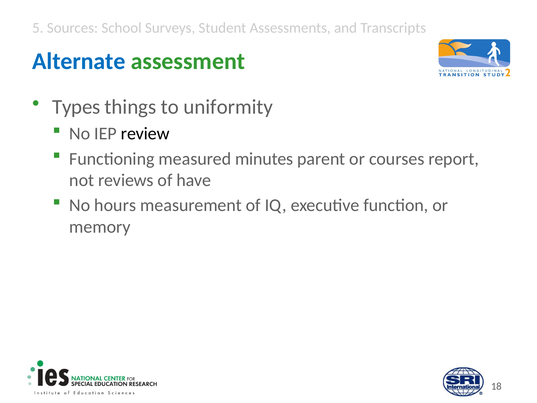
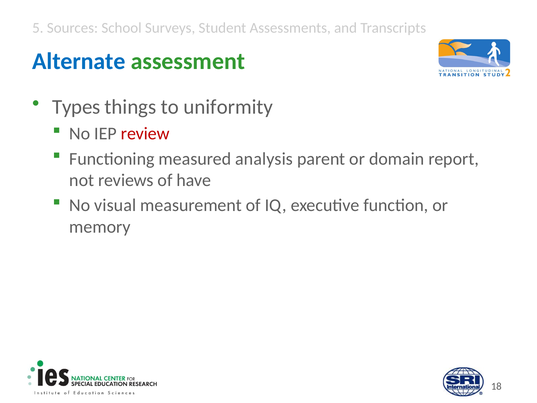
review colour: black -> red
minutes: minutes -> analysis
courses: courses -> domain
hours: hours -> visual
